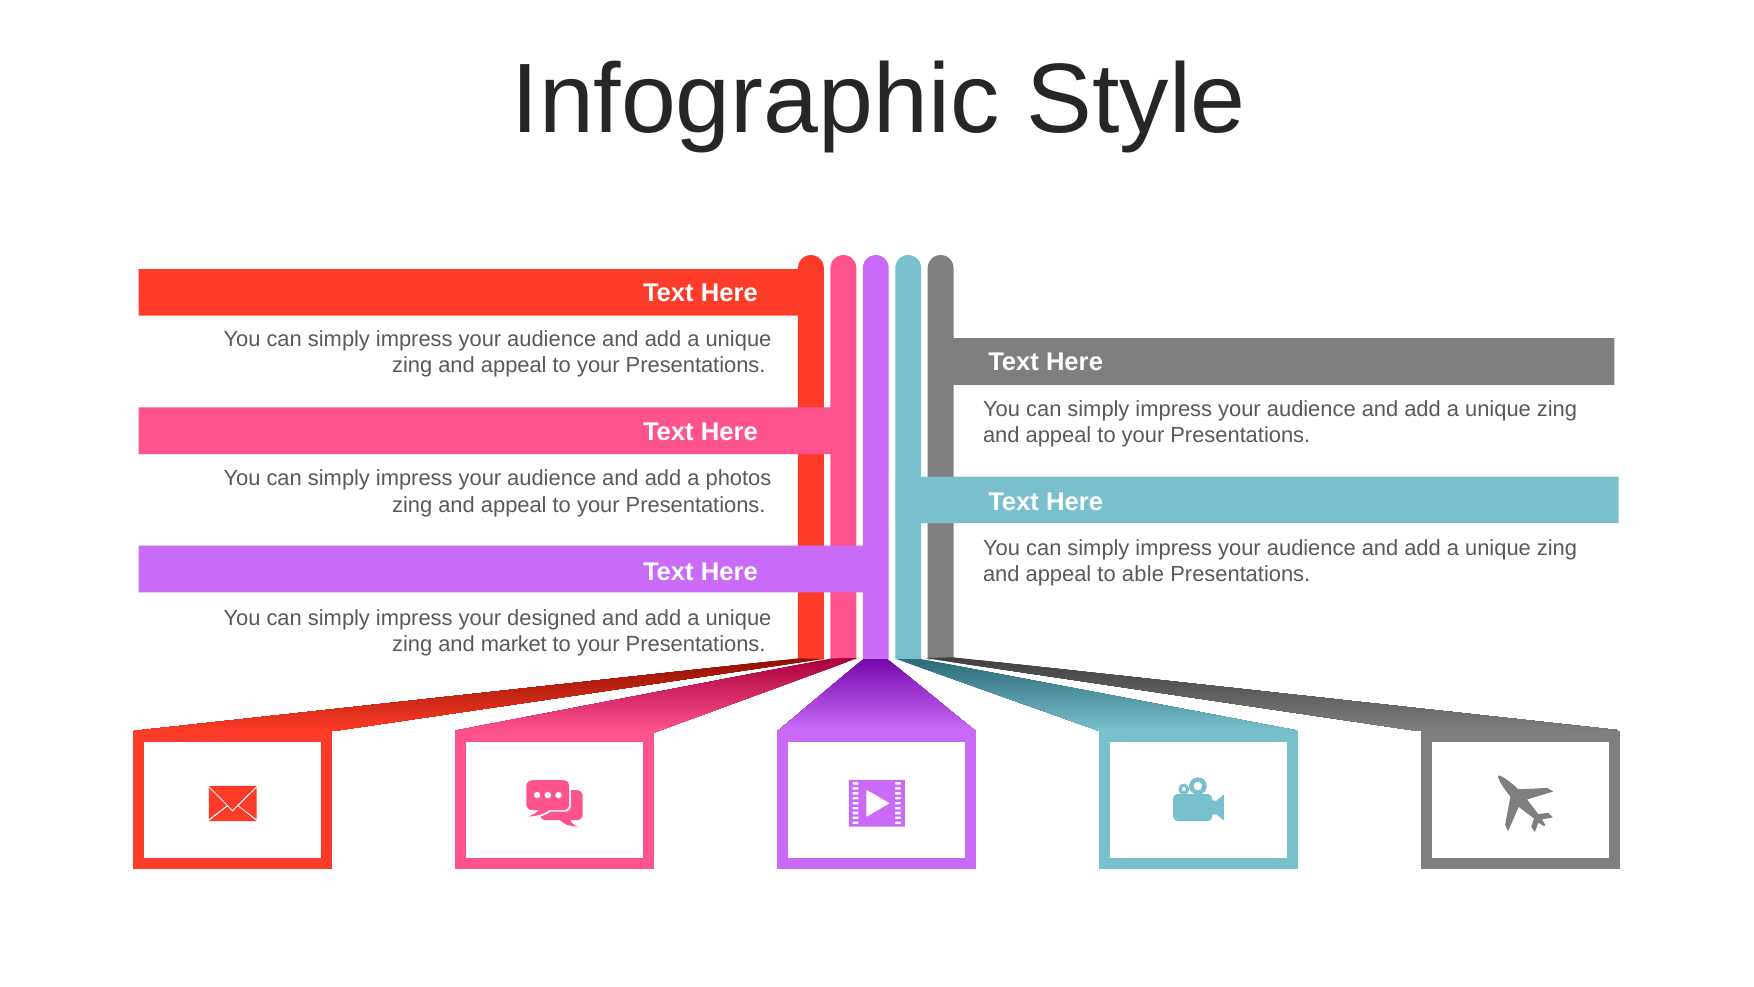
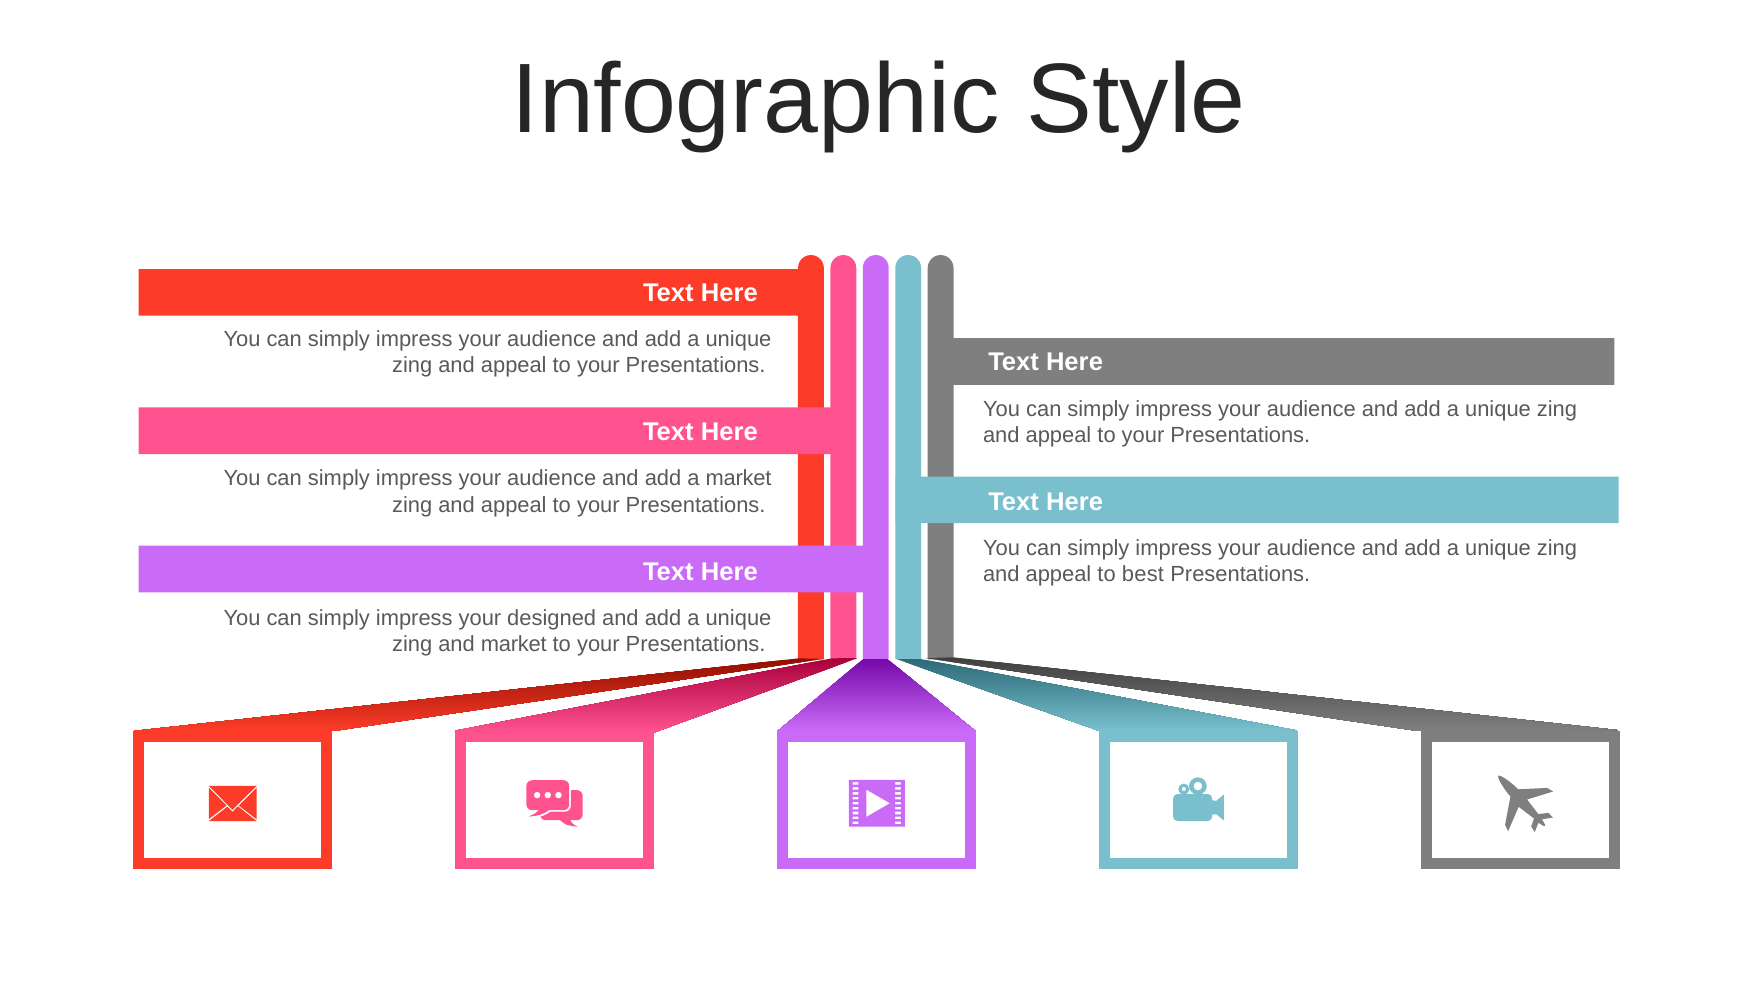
a photos: photos -> market
able: able -> best
